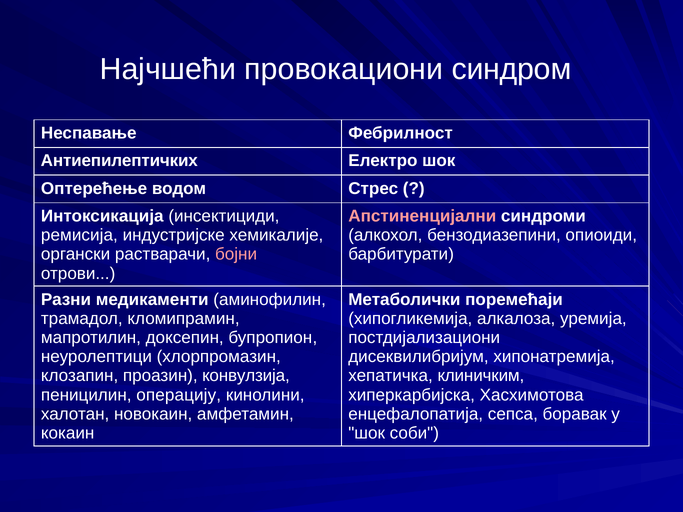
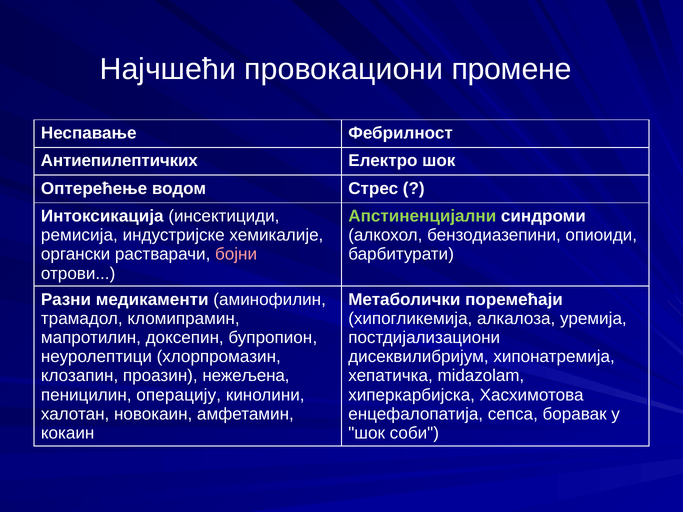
синдром: синдром -> промене
Апстиненцијални colour: pink -> light green
конвулзија: конвулзија -> нежељена
клиничким: клиничким -> midazolam
